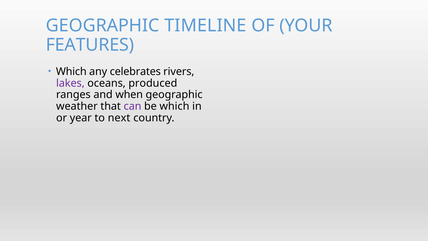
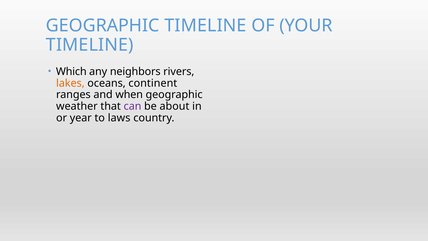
FEATURES at (90, 45): FEATURES -> TIMELINE
celebrates: celebrates -> neighbors
lakes colour: purple -> orange
produced: produced -> continent
be which: which -> about
next: next -> laws
